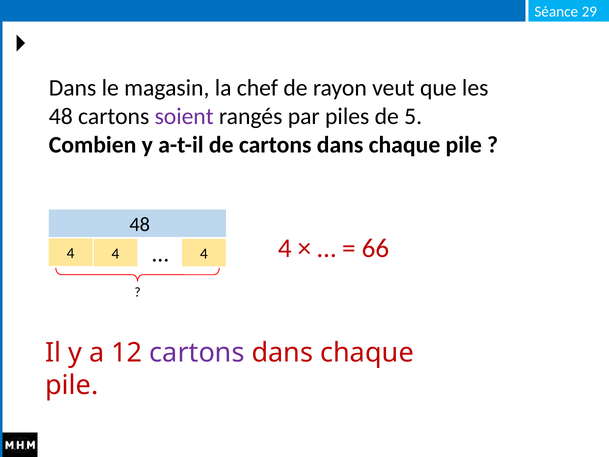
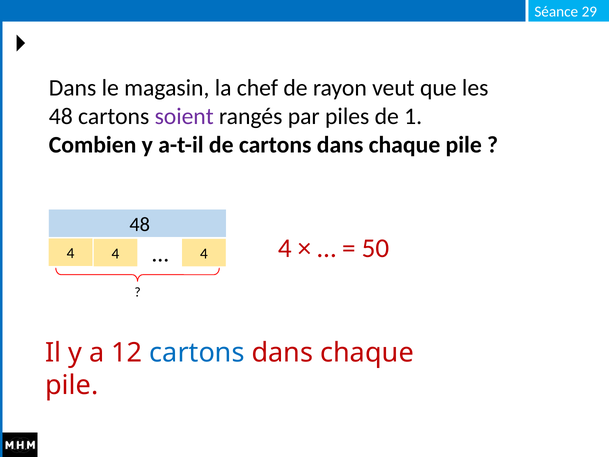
5: 5 -> 1
66: 66 -> 50
cartons at (197, 352) colour: purple -> blue
